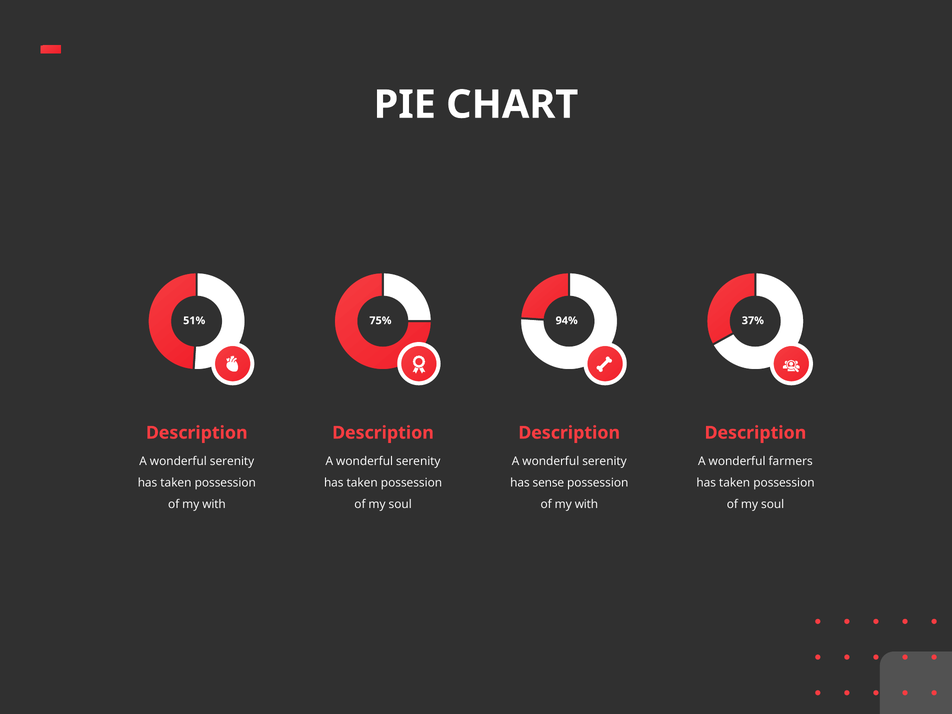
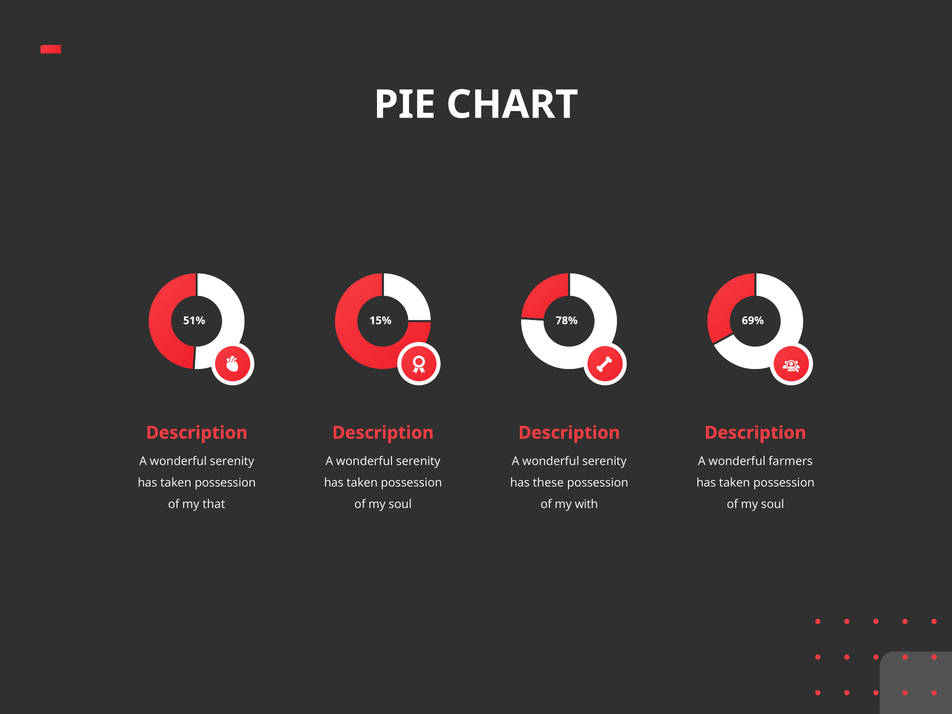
75%: 75% -> 15%
94%: 94% -> 78%
37%: 37% -> 69%
sense: sense -> these
with at (214, 504): with -> that
